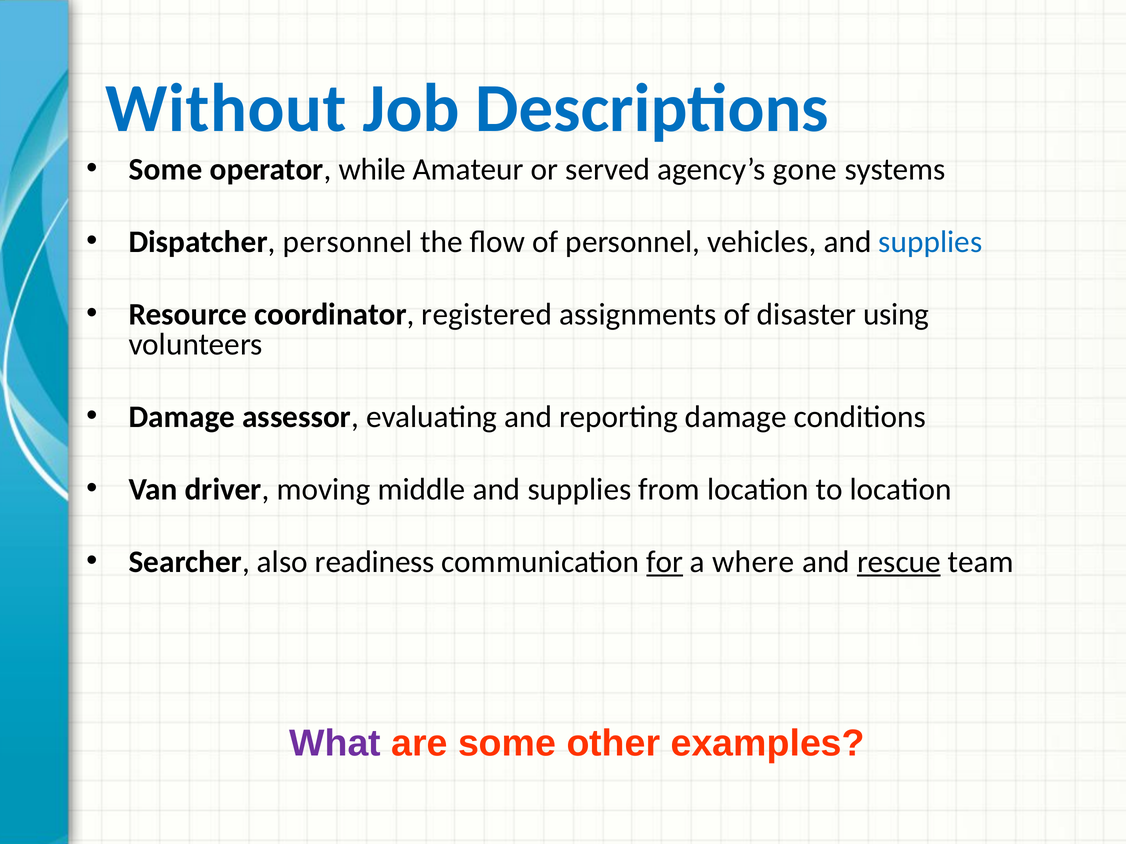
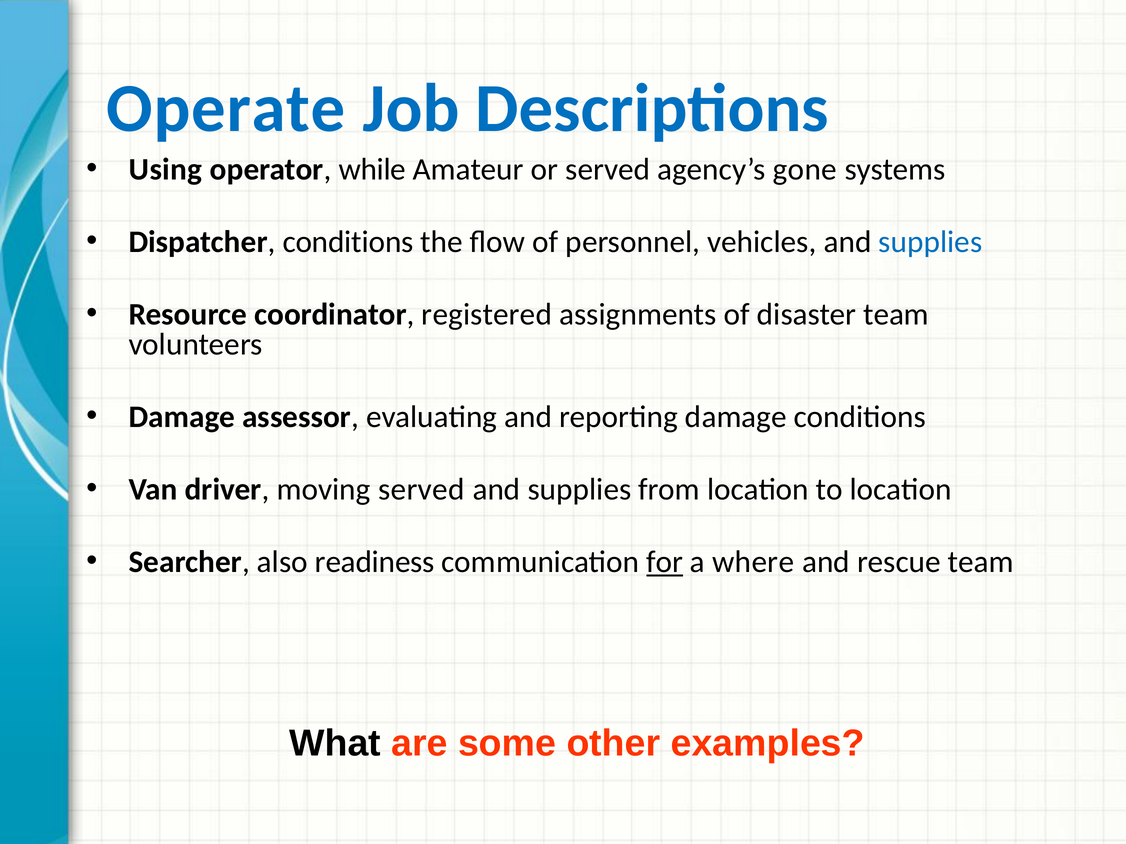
Without: Without -> Operate
Some at (166, 169): Some -> Using
Dispatcher personnel: personnel -> conditions
disaster using: using -> team
moving middle: middle -> served
rescue underline: present -> none
What colour: purple -> black
